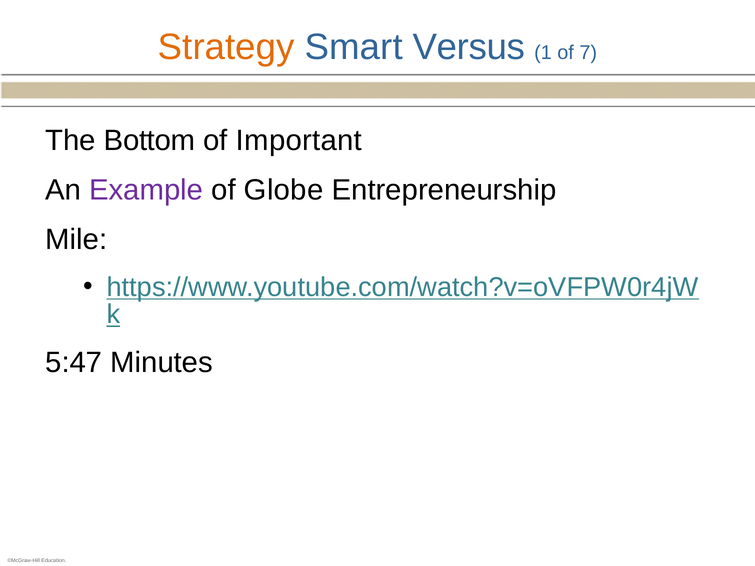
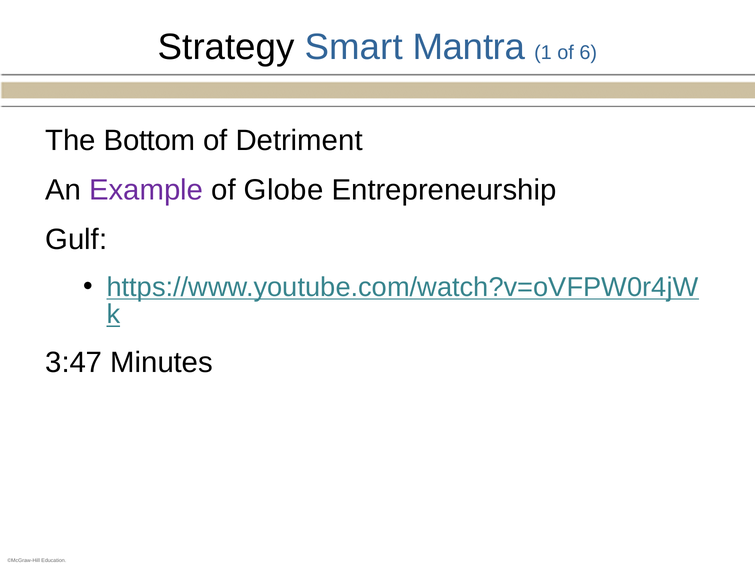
Strategy colour: orange -> black
Versus: Versus -> Mantra
7: 7 -> 6
Important: Important -> Detriment
Mile: Mile -> Gulf
5:47: 5:47 -> 3:47
